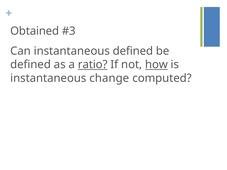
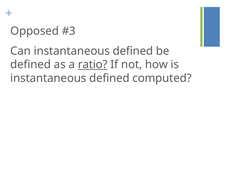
Obtained: Obtained -> Opposed
how underline: present -> none
change at (109, 78): change -> defined
